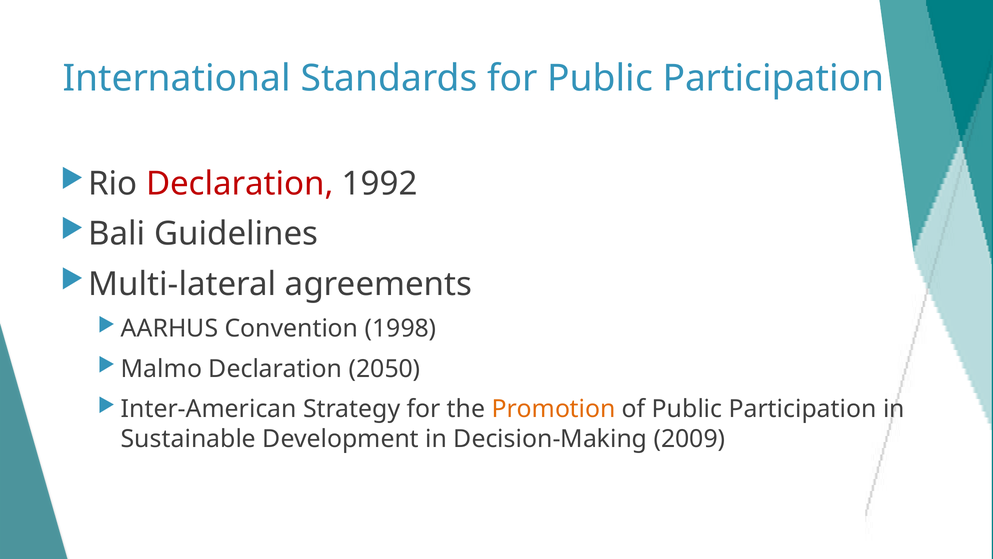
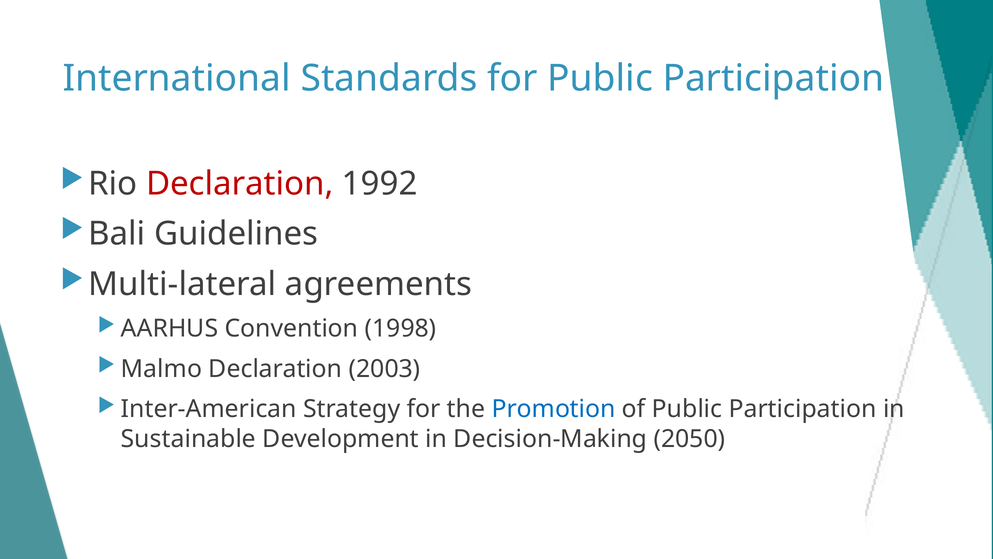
2050: 2050 -> 2003
Promotion colour: orange -> blue
2009: 2009 -> 2050
